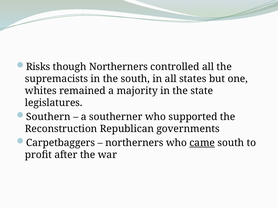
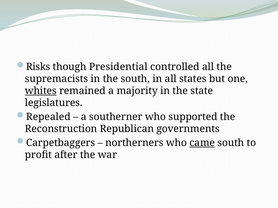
though Northerners: Northerners -> Presidential
whites underline: none -> present
Southern: Southern -> Repealed
